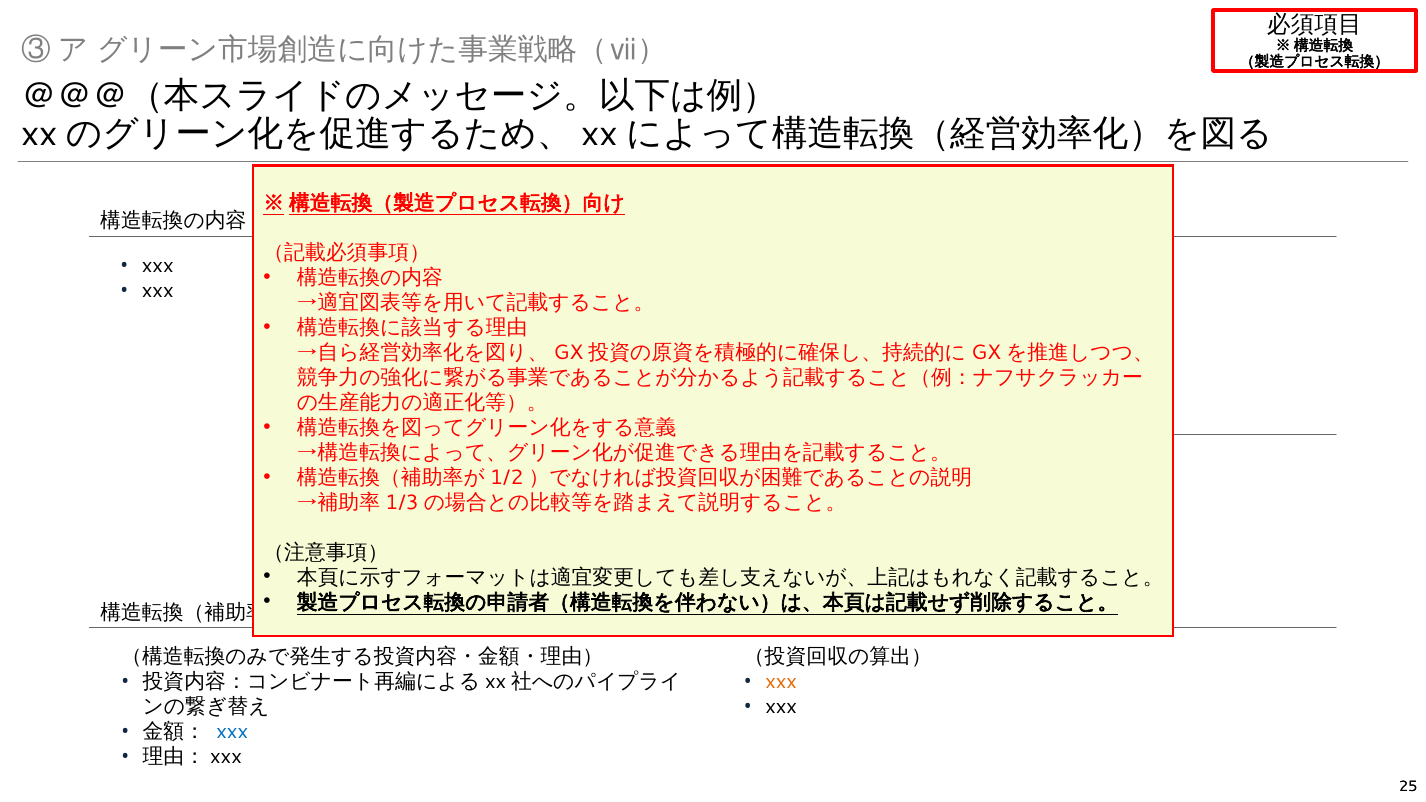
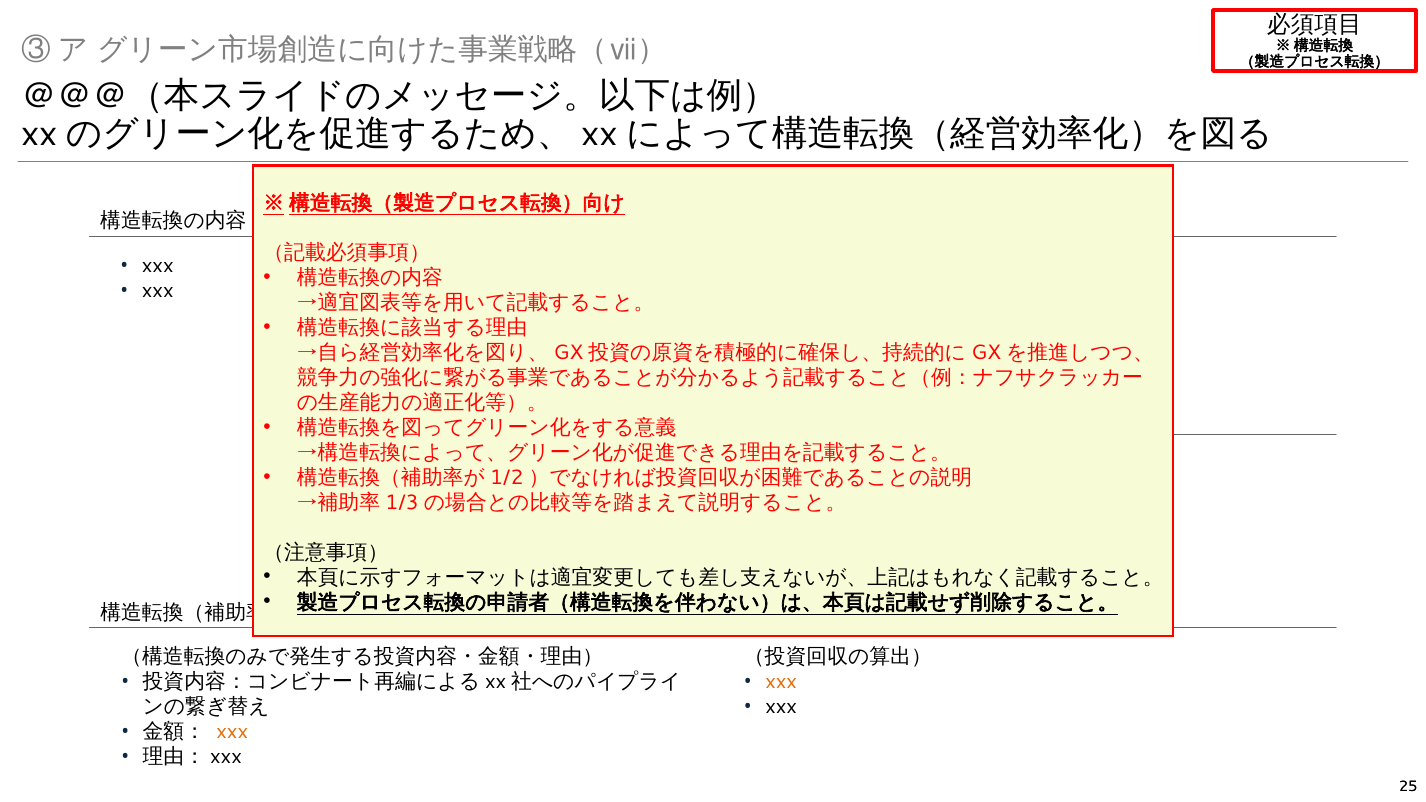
xxx at (232, 732) colour: blue -> orange
